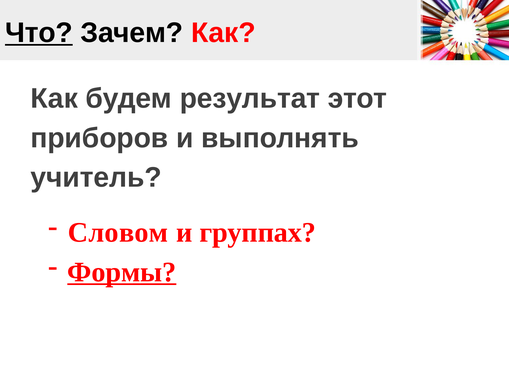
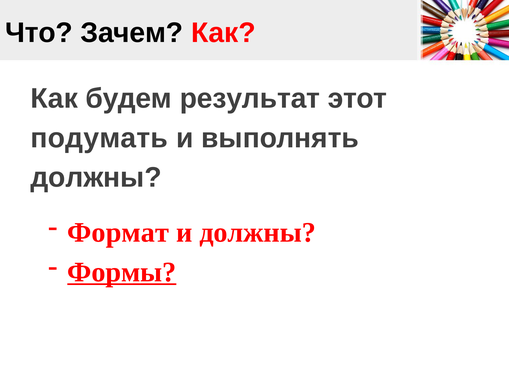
Что underline: present -> none
приборов: приборов -> подумать
учитель at (96, 178): учитель -> должны
Словом: Словом -> Формат
и группах: группах -> должны
